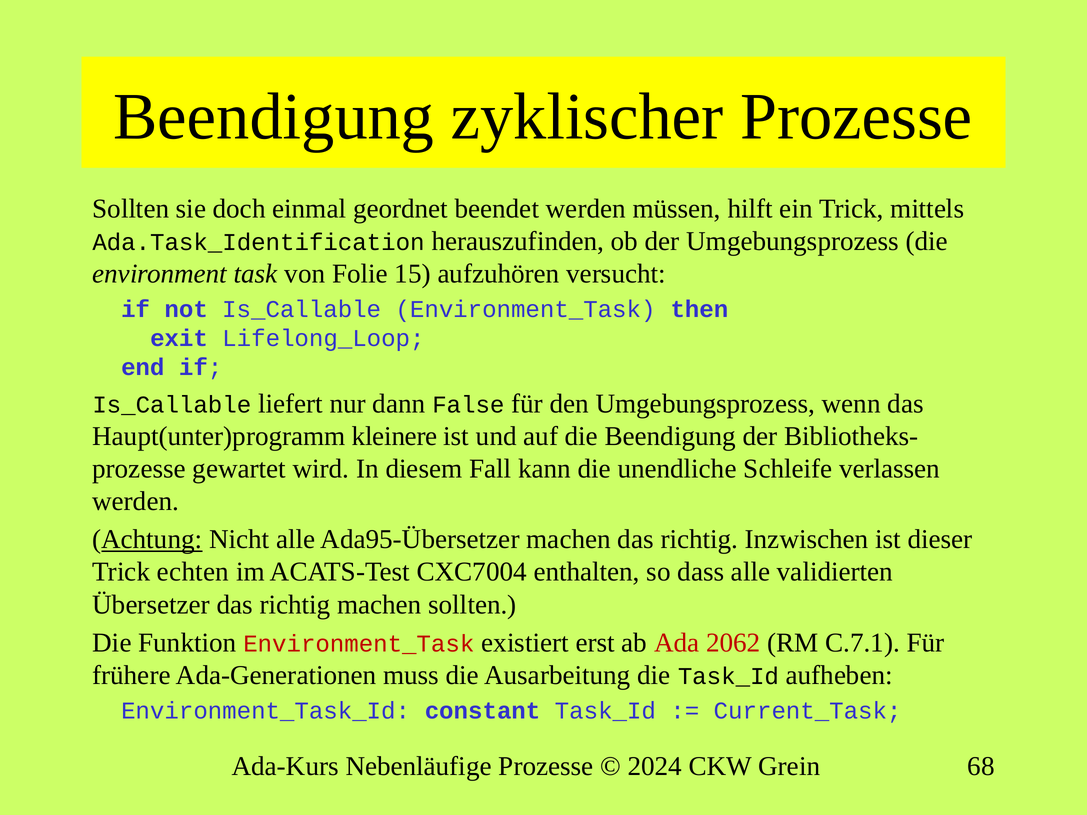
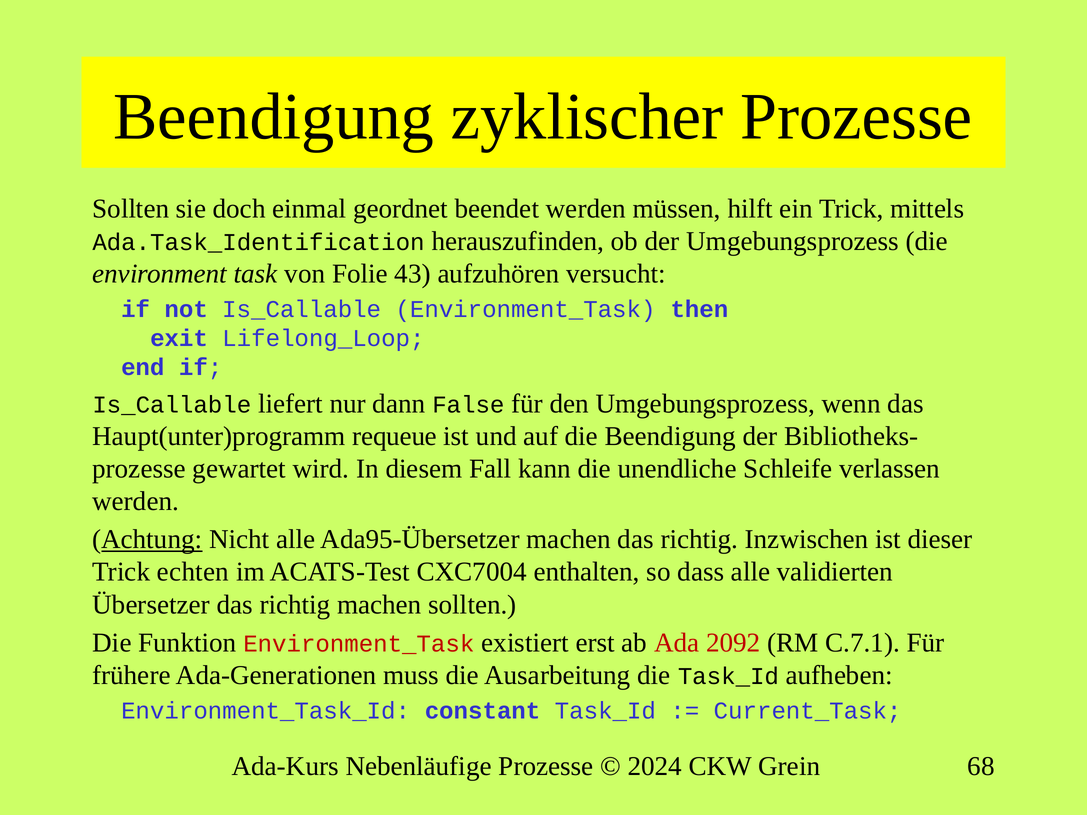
15: 15 -> 43
kleinere: kleinere -> requeue
2062: 2062 -> 2092
